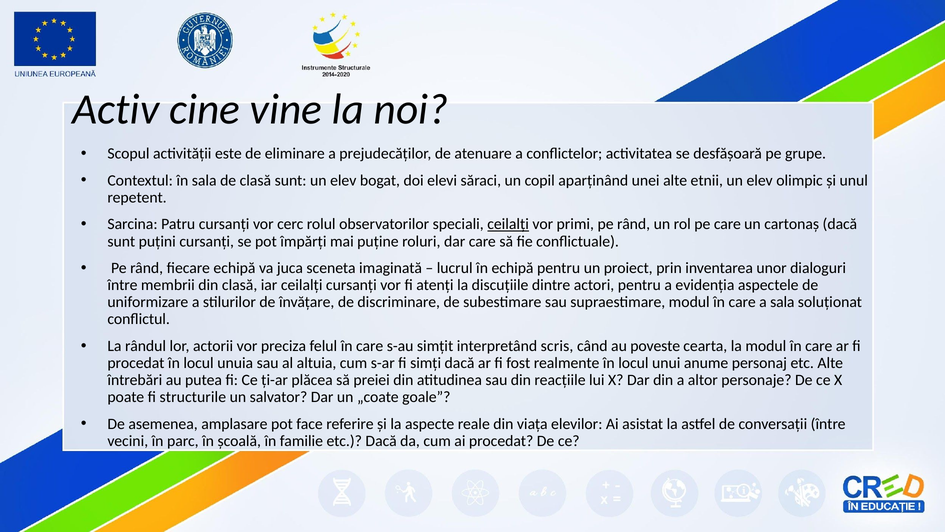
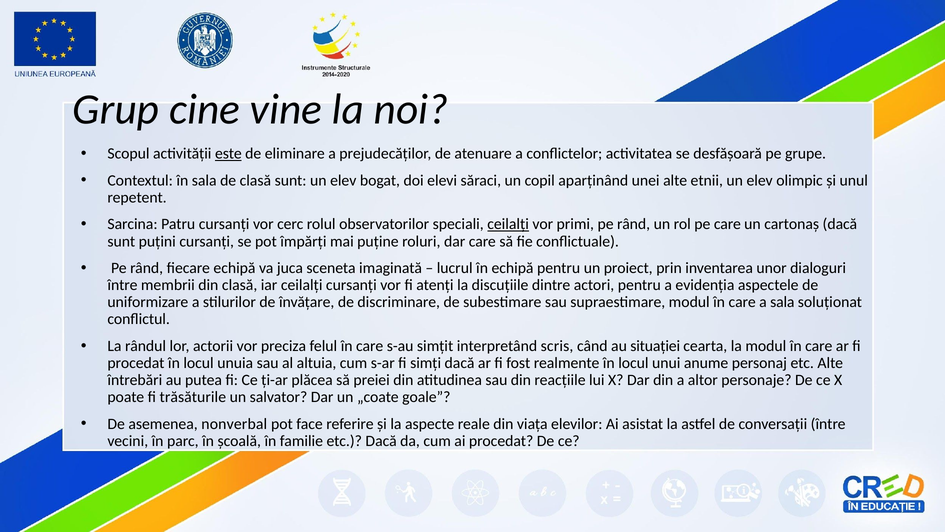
Activ: Activ -> Grup
este underline: none -> present
poveste: poveste -> situației
structurile: structurile -> trăsăturile
amplasare: amplasare -> nonverbal
